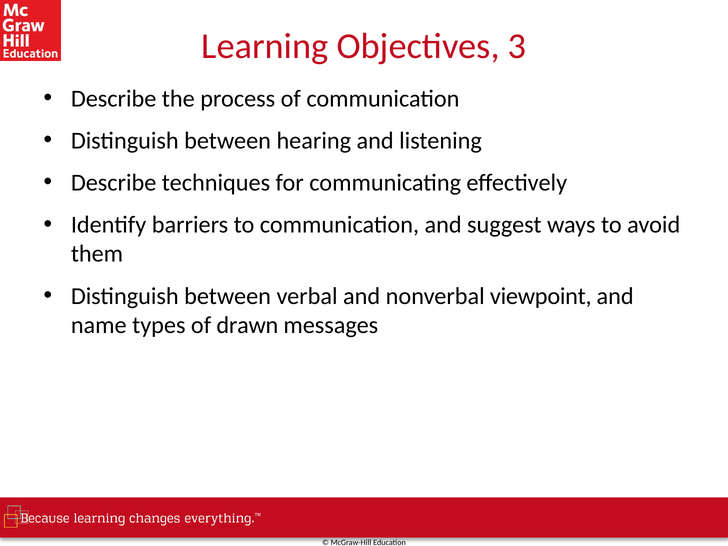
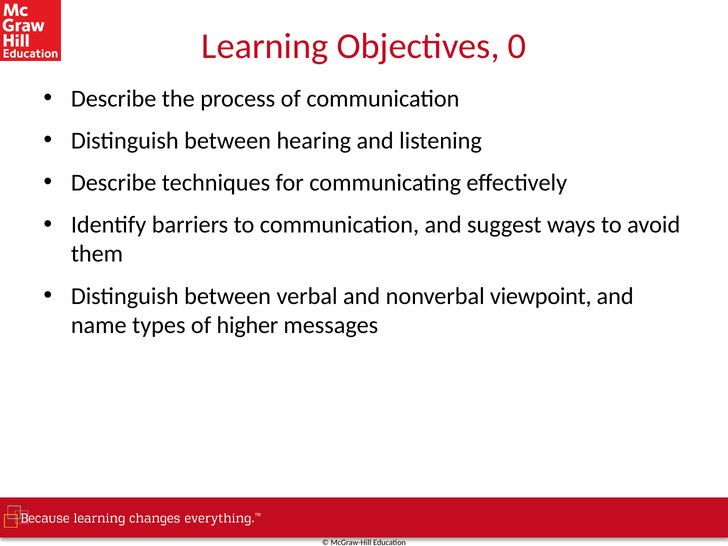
3: 3 -> 0
drawn: drawn -> higher
